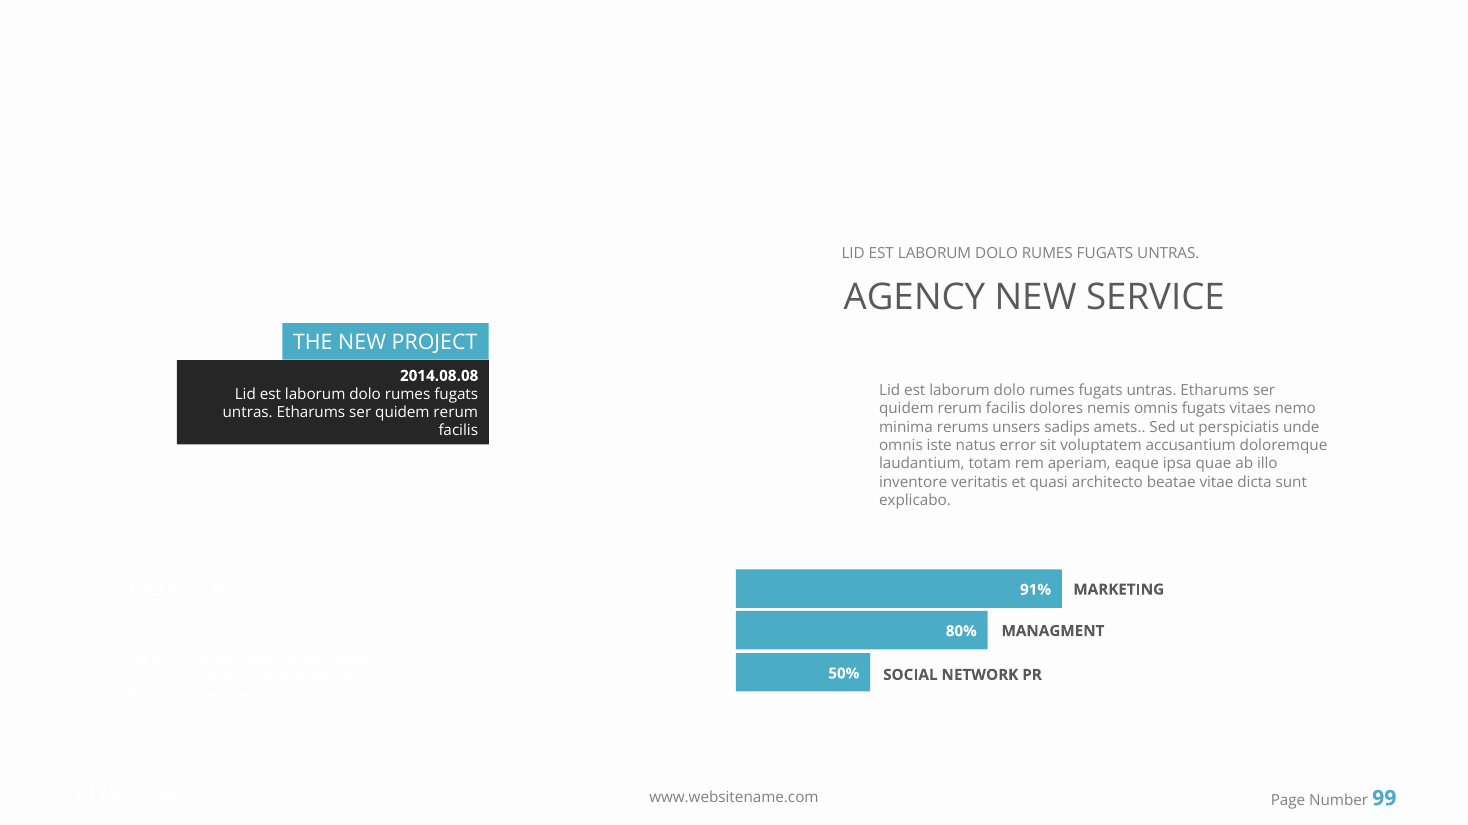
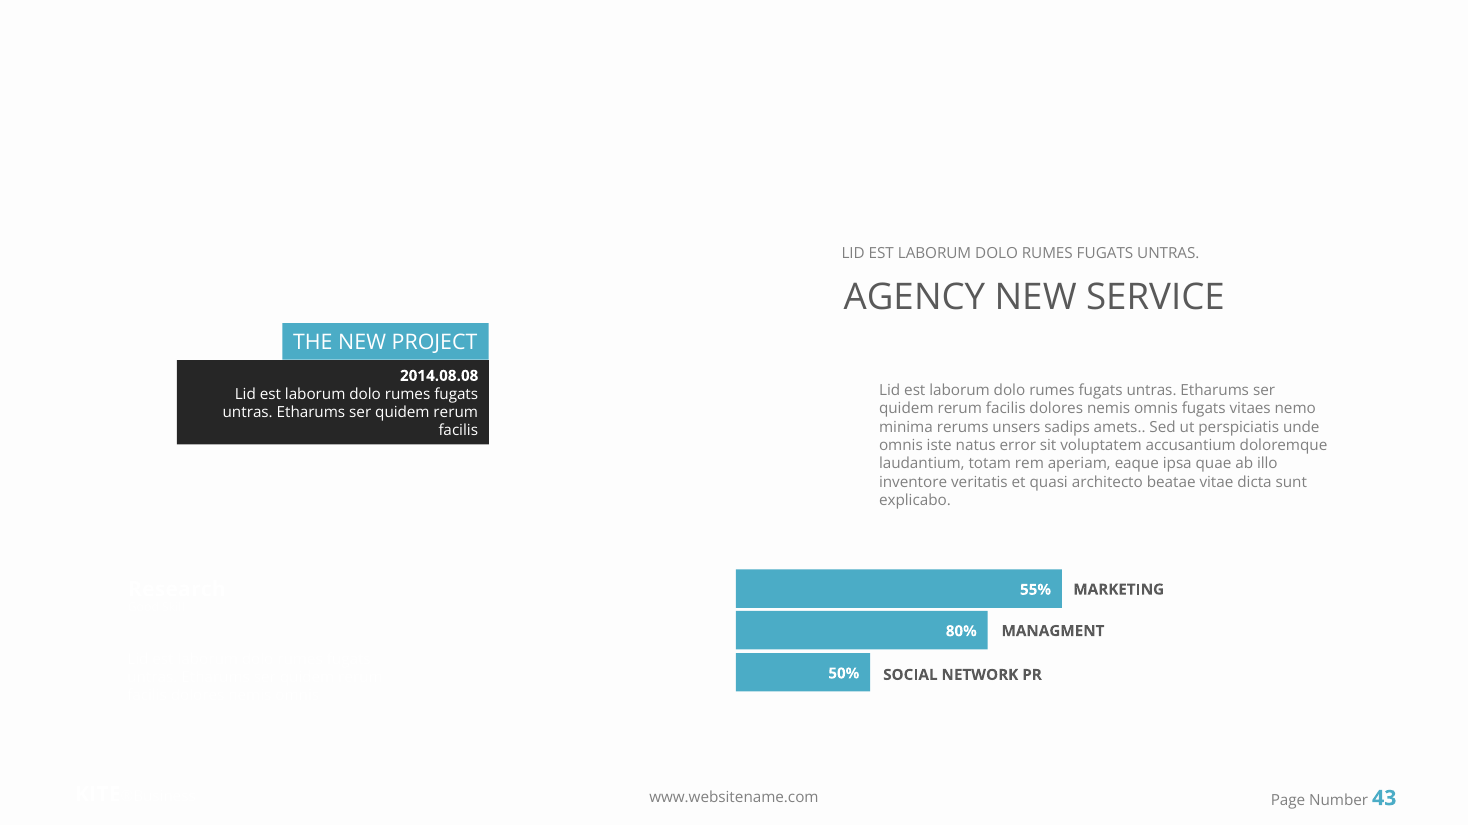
91%: 91% -> 55%
99: 99 -> 43
